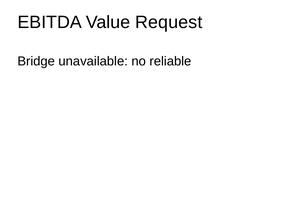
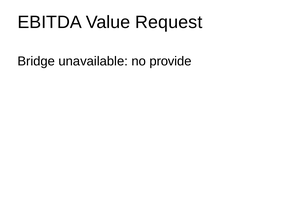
reliable: reliable -> provide
